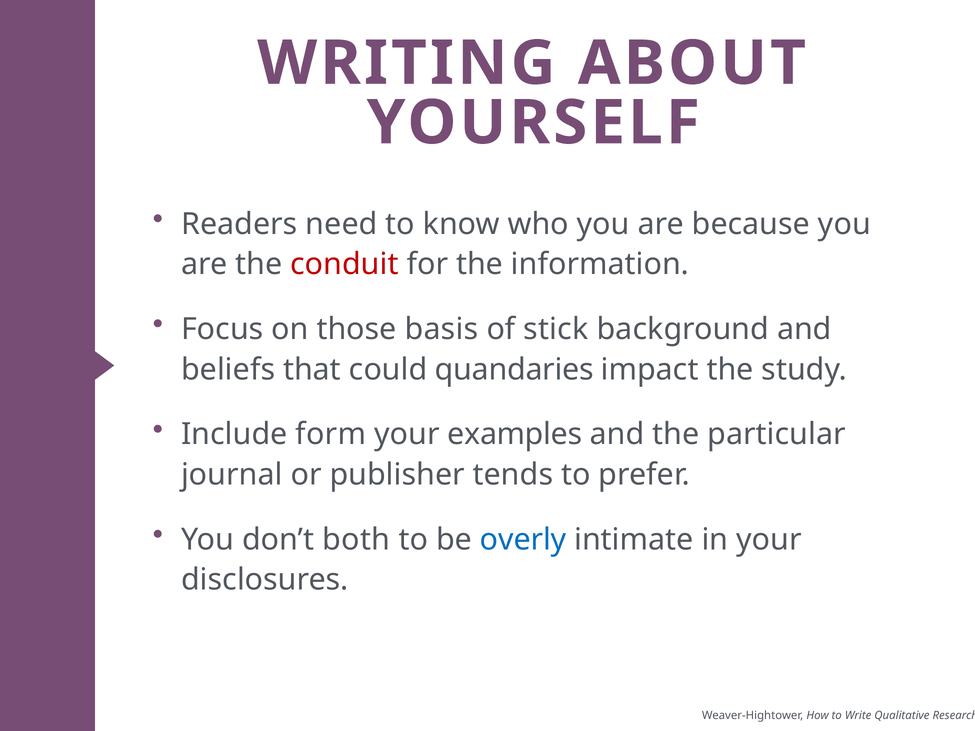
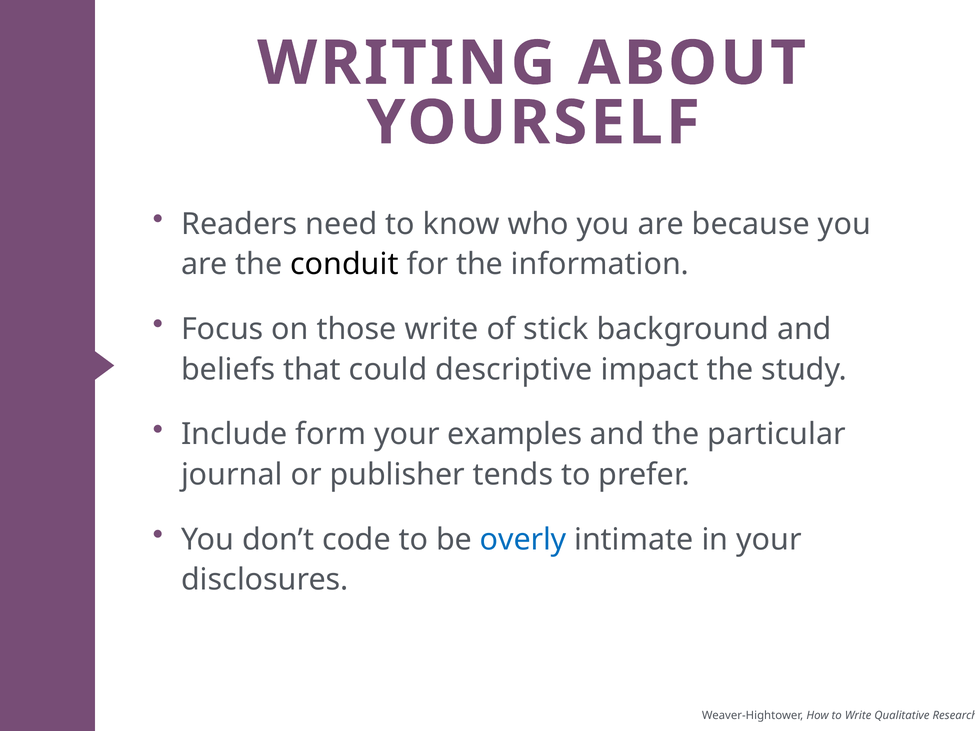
conduit colour: red -> black
those basis: basis -> write
quandaries: quandaries -> descriptive
both: both -> code
